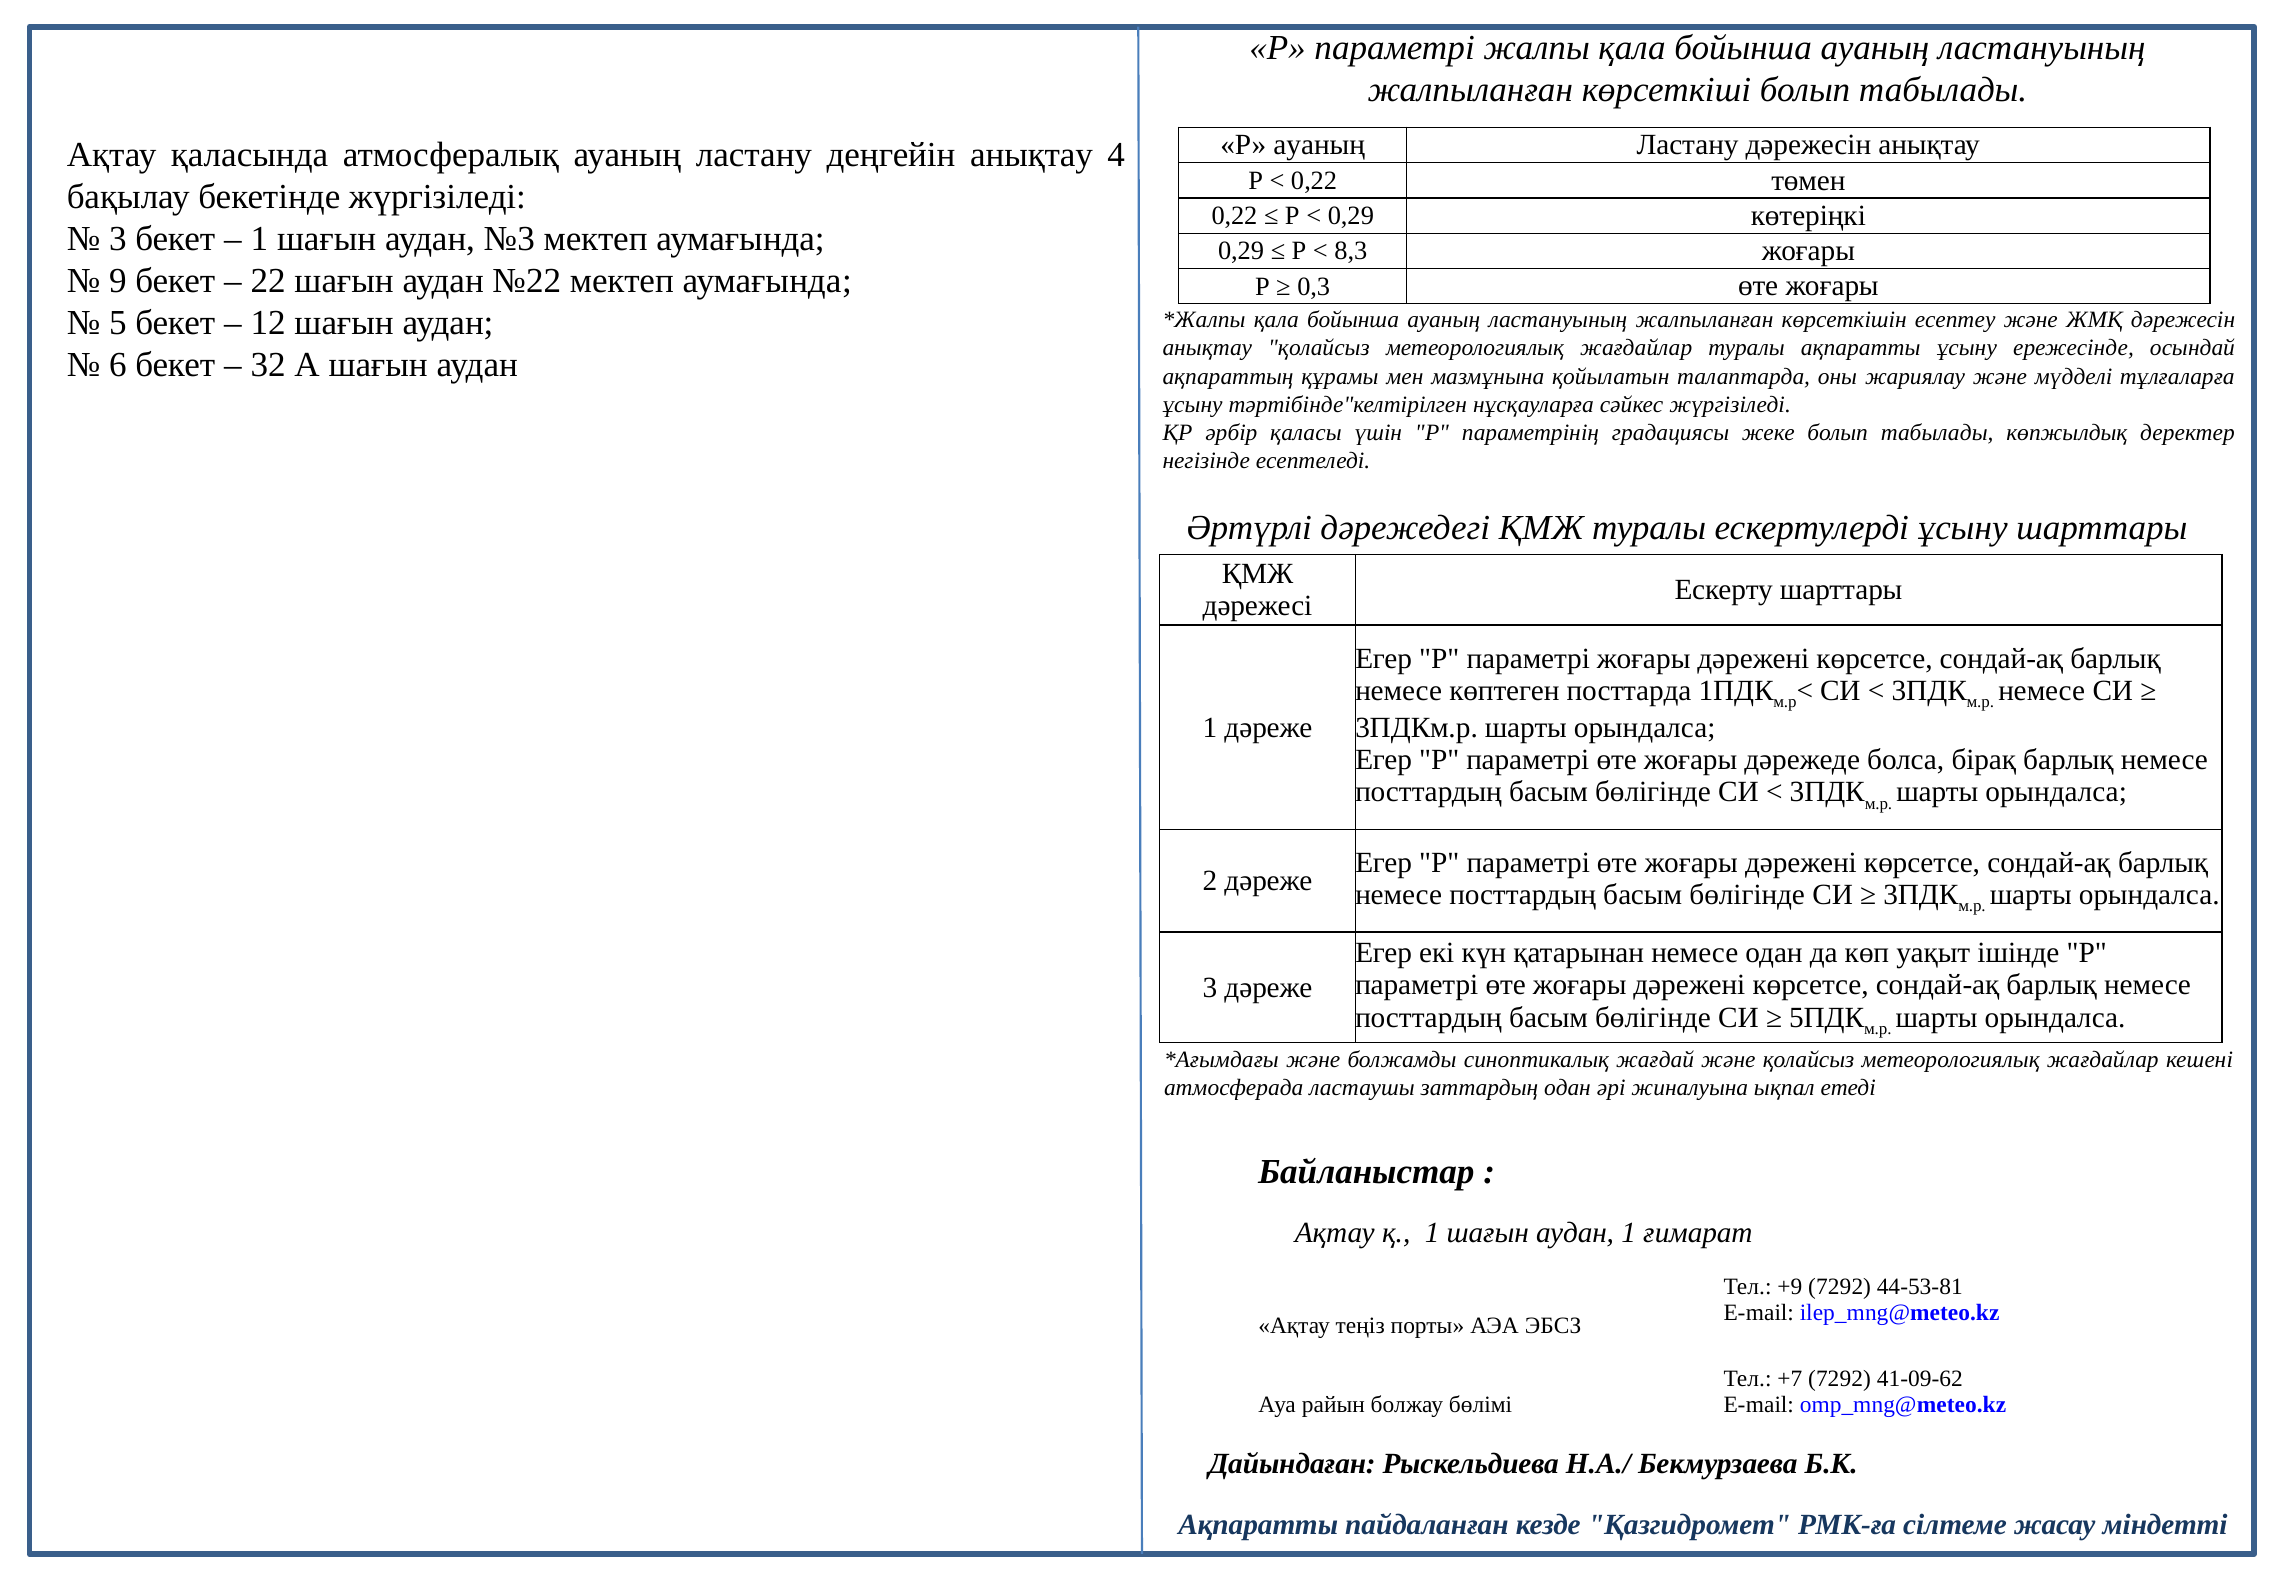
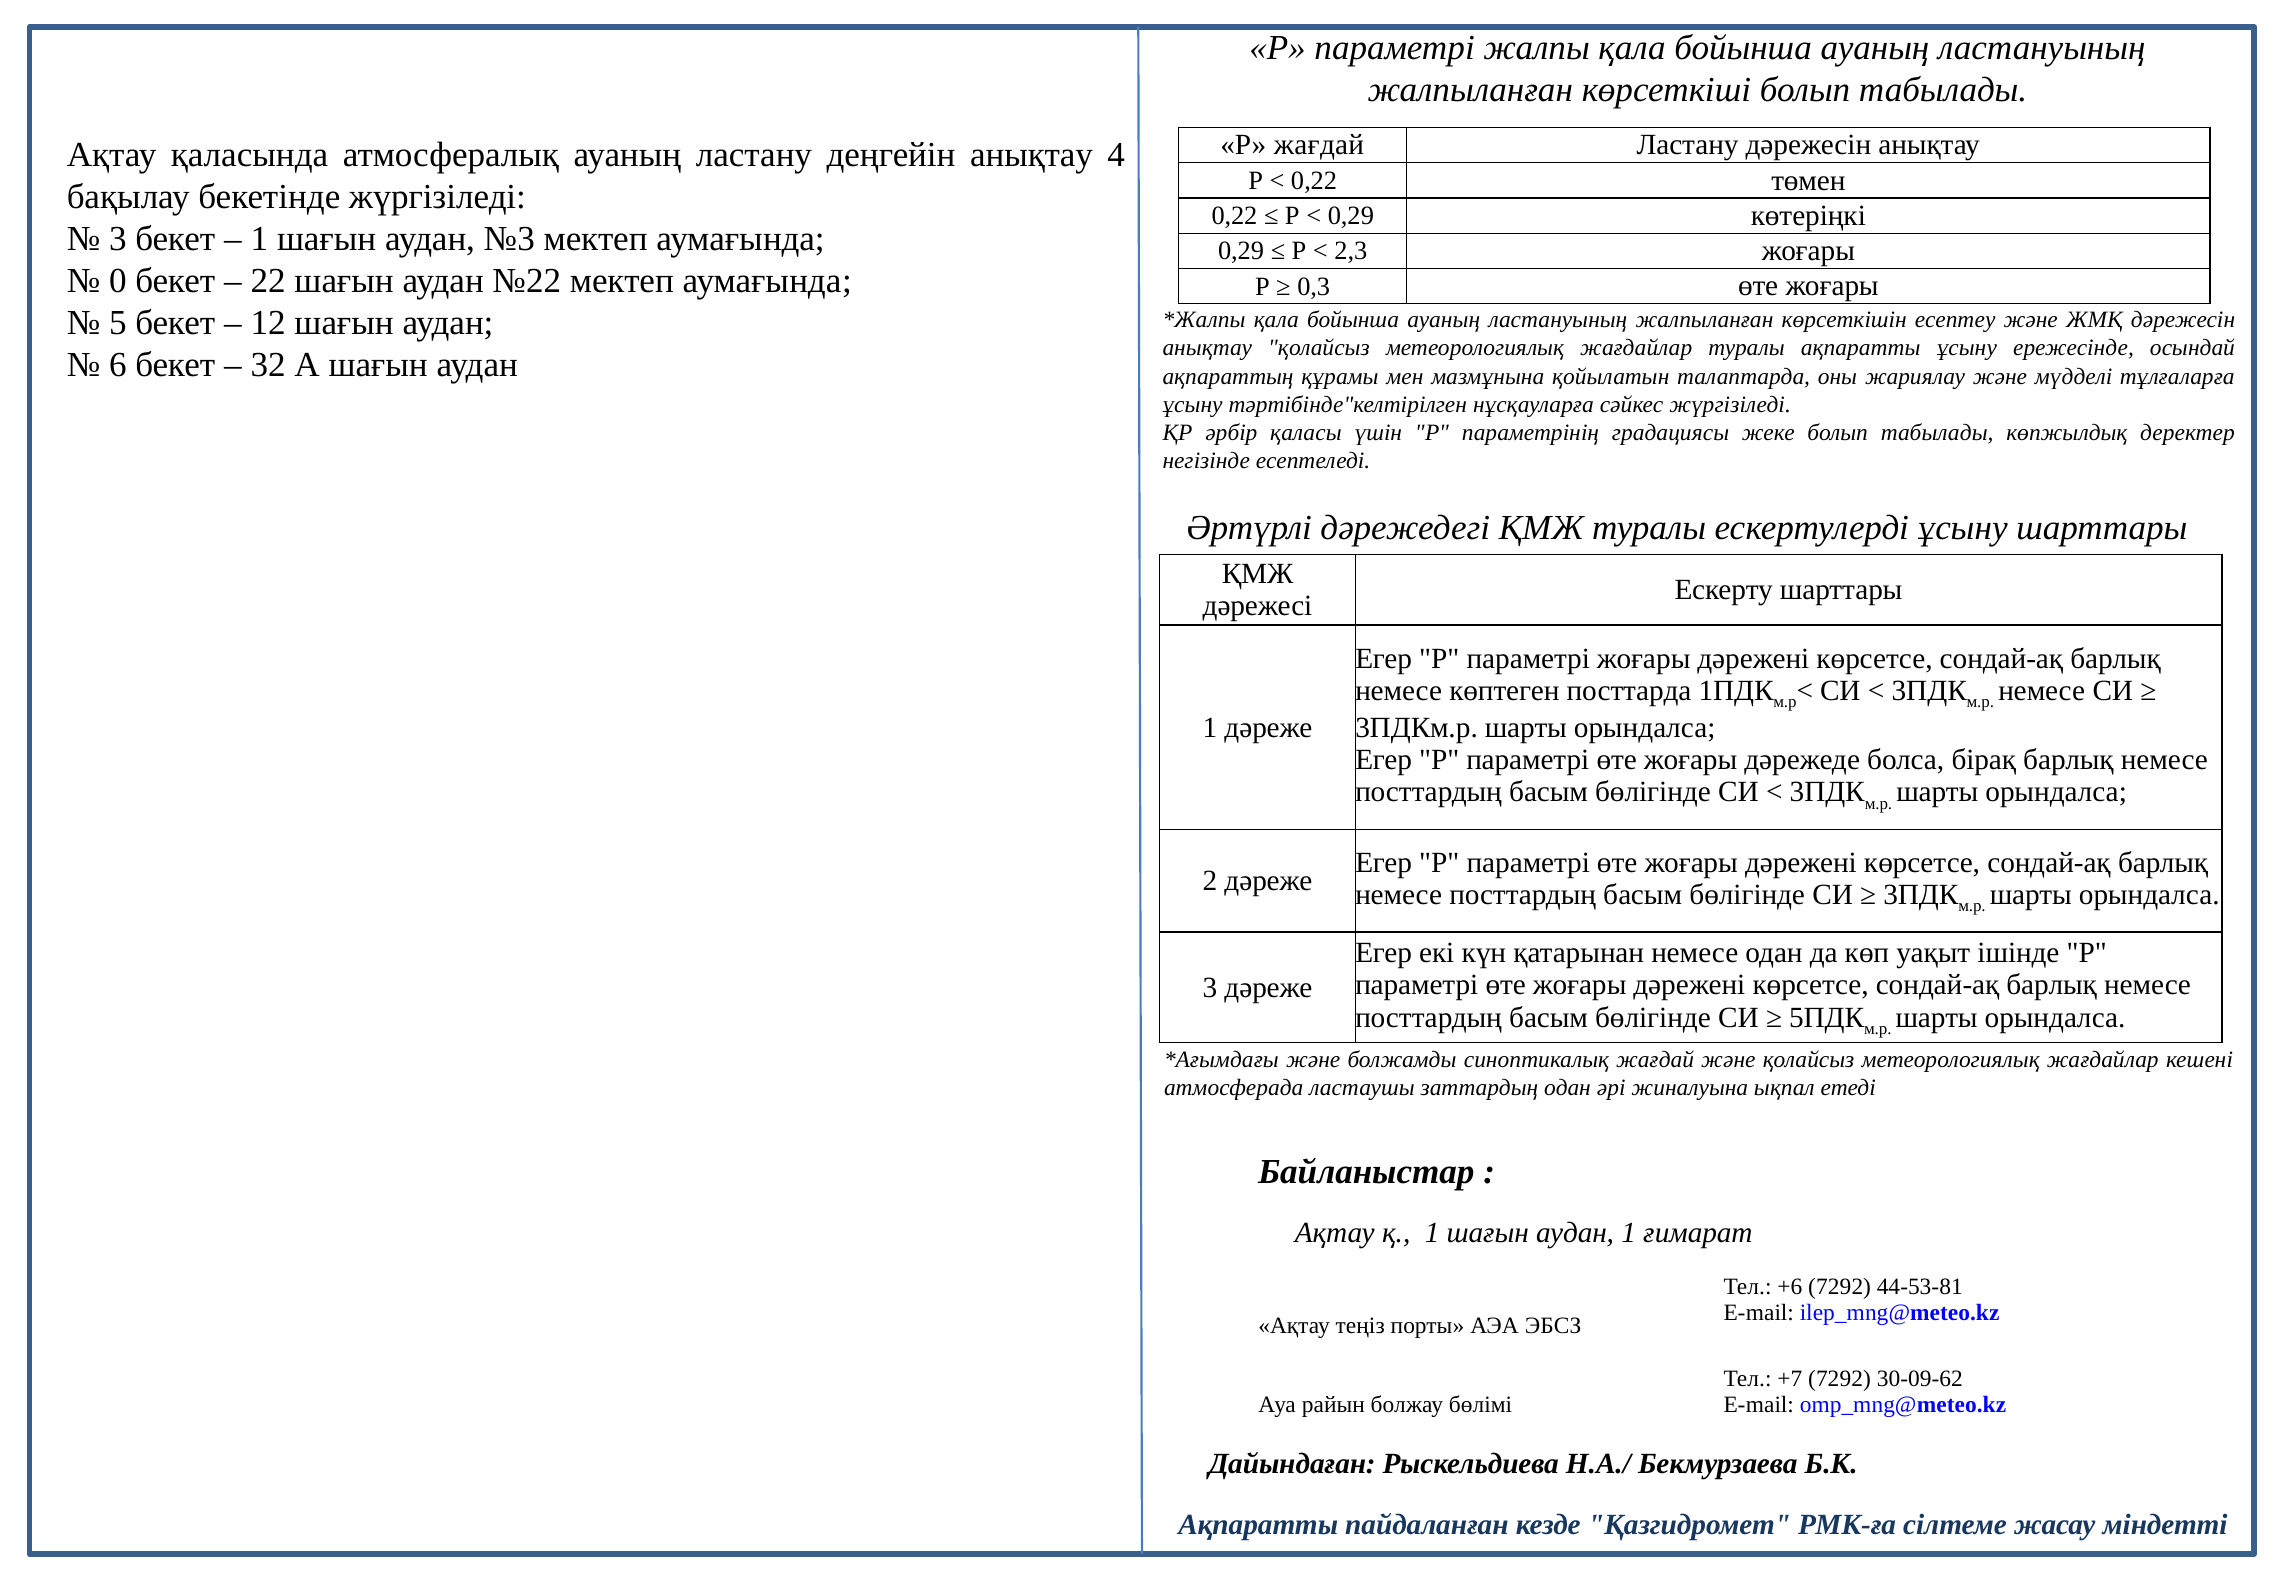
Р ауаның: ауаның -> жағдай
8,3: 8,3 -> 2,3
9: 9 -> 0
+9: +9 -> +6
41-09-62: 41-09-62 -> 30-09-62
